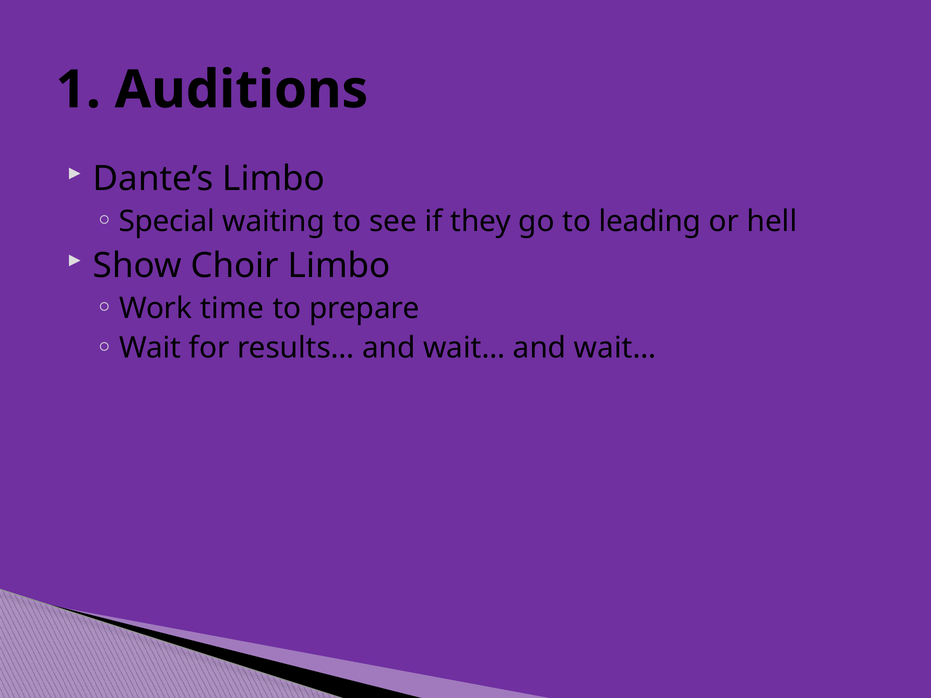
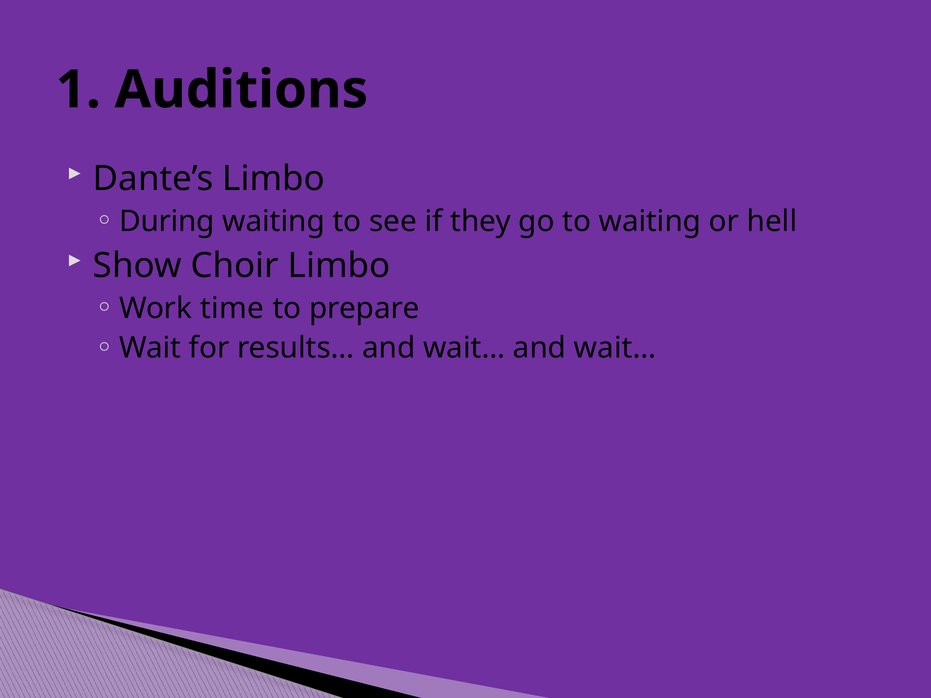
Special: Special -> During
to leading: leading -> waiting
